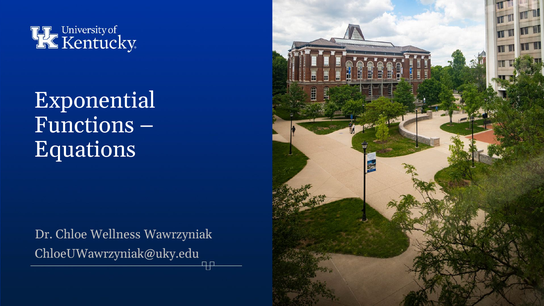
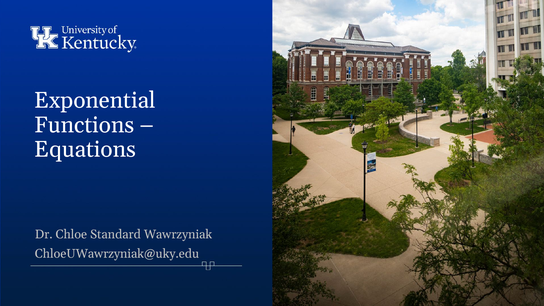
Wellness: Wellness -> Standard
